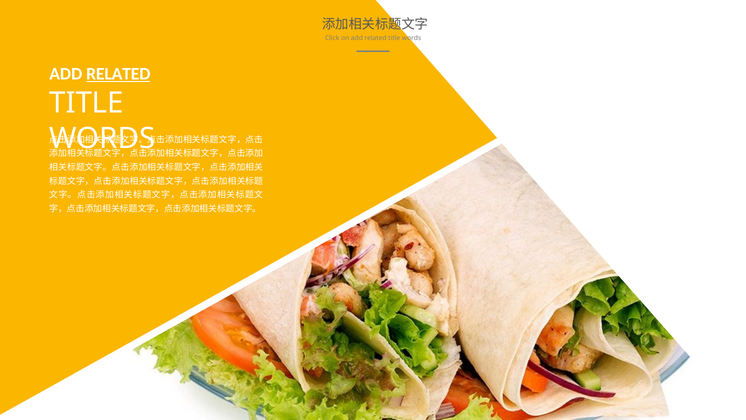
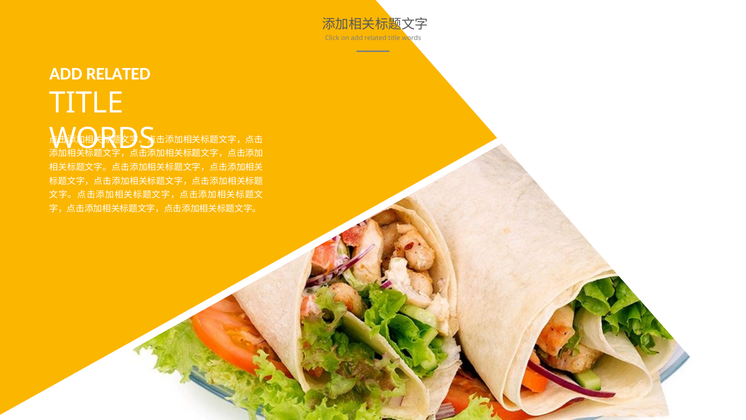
RELATED at (118, 74) underline: present -> none
